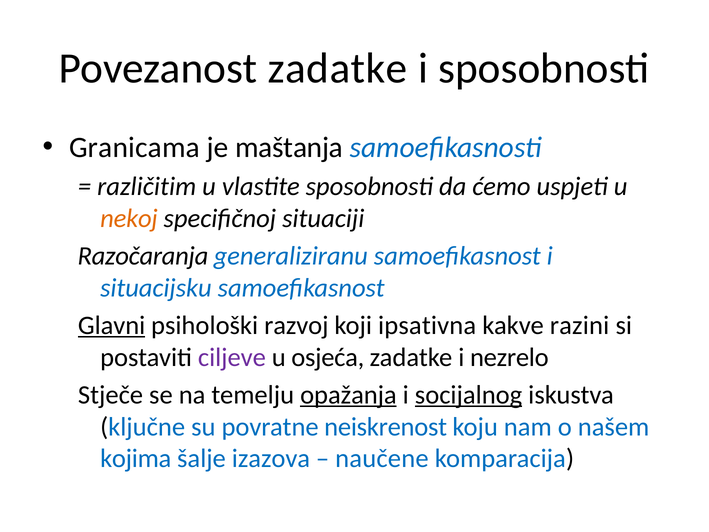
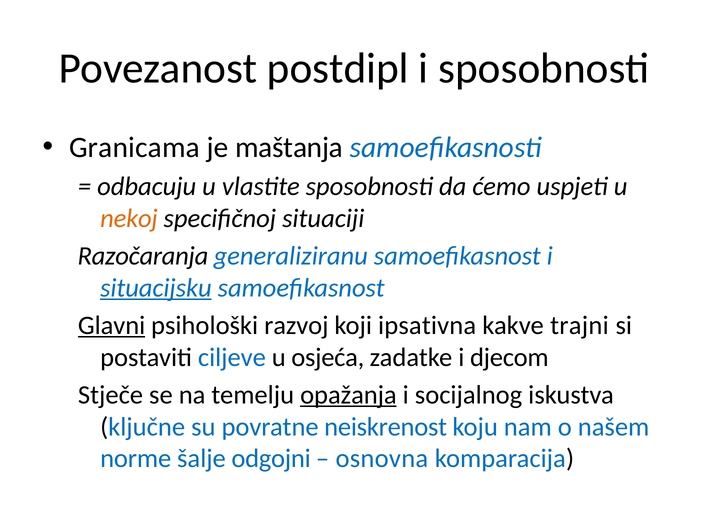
Povezanost zadatke: zadatke -> postdipl
različitim: različitim -> odbacuju
situacijsku underline: none -> present
razini: razini -> trajni
ciljeve colour: purple -> blue
nezrelo: nezrelo -> djecom
socijalnog underline: present -> none
kojima: kojima -> norme
izazova: izazova -> odgojni
naučene: naučene -> osnovna
